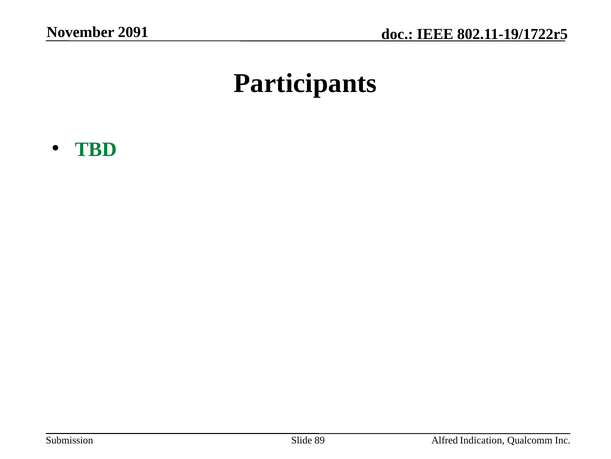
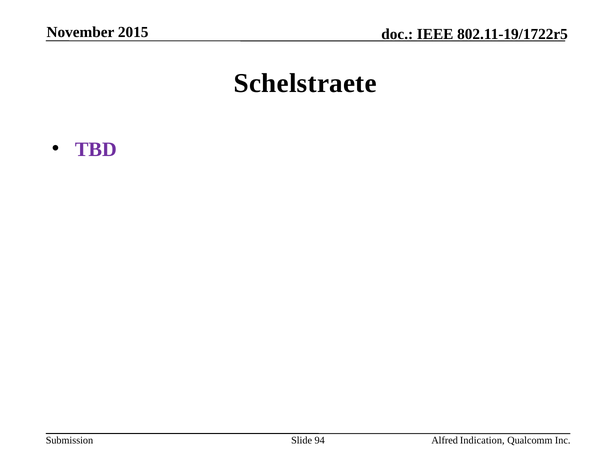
2091: 2091 -> 2015
Participants: Participants -> Schelstraete
TBD colour: green -> purple
89: 89 -> 94
